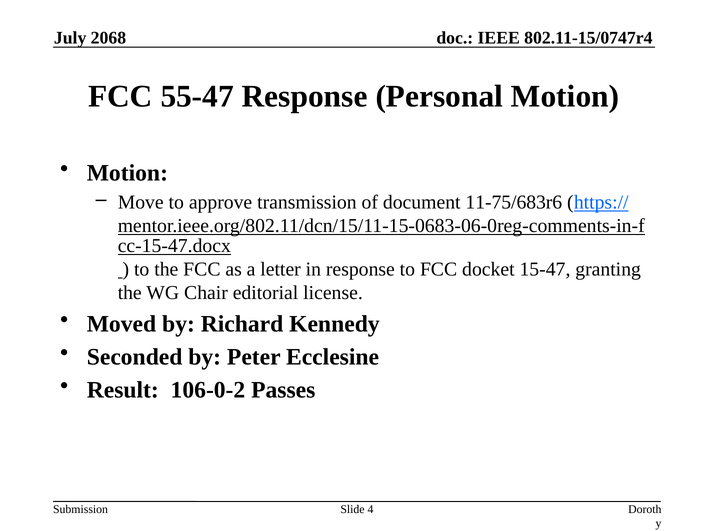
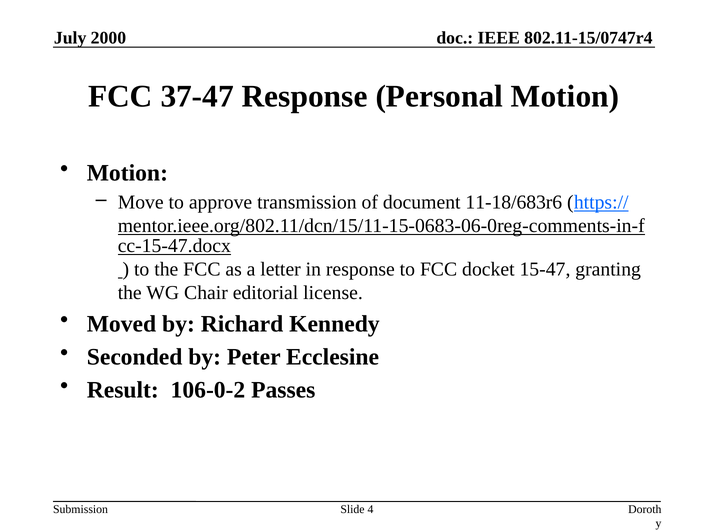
2068: 2068 -> 2000
55-47: 55-47 -> 37-47
11-75/683r6: 11-75/683r6 -> 11-18/683r6
